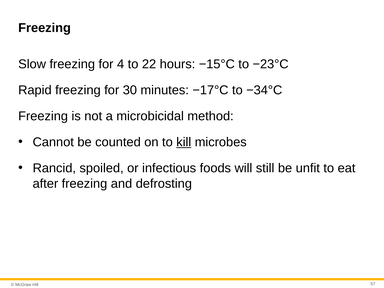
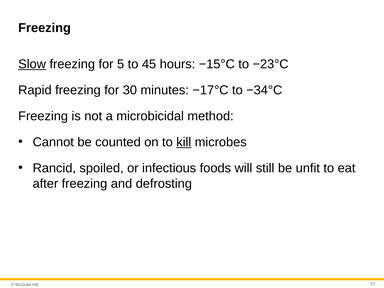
Slow underline: none -> present
4: 4 -> 5
22: 22 -> 45
